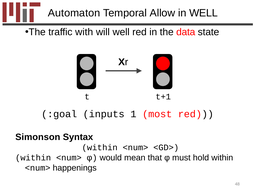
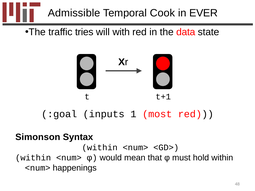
Automaton: Automaton -> Admissible
Allow: Allow -> Cook
in WELL: WELL -> EVER
with: with -> tries
will well: well -> with
